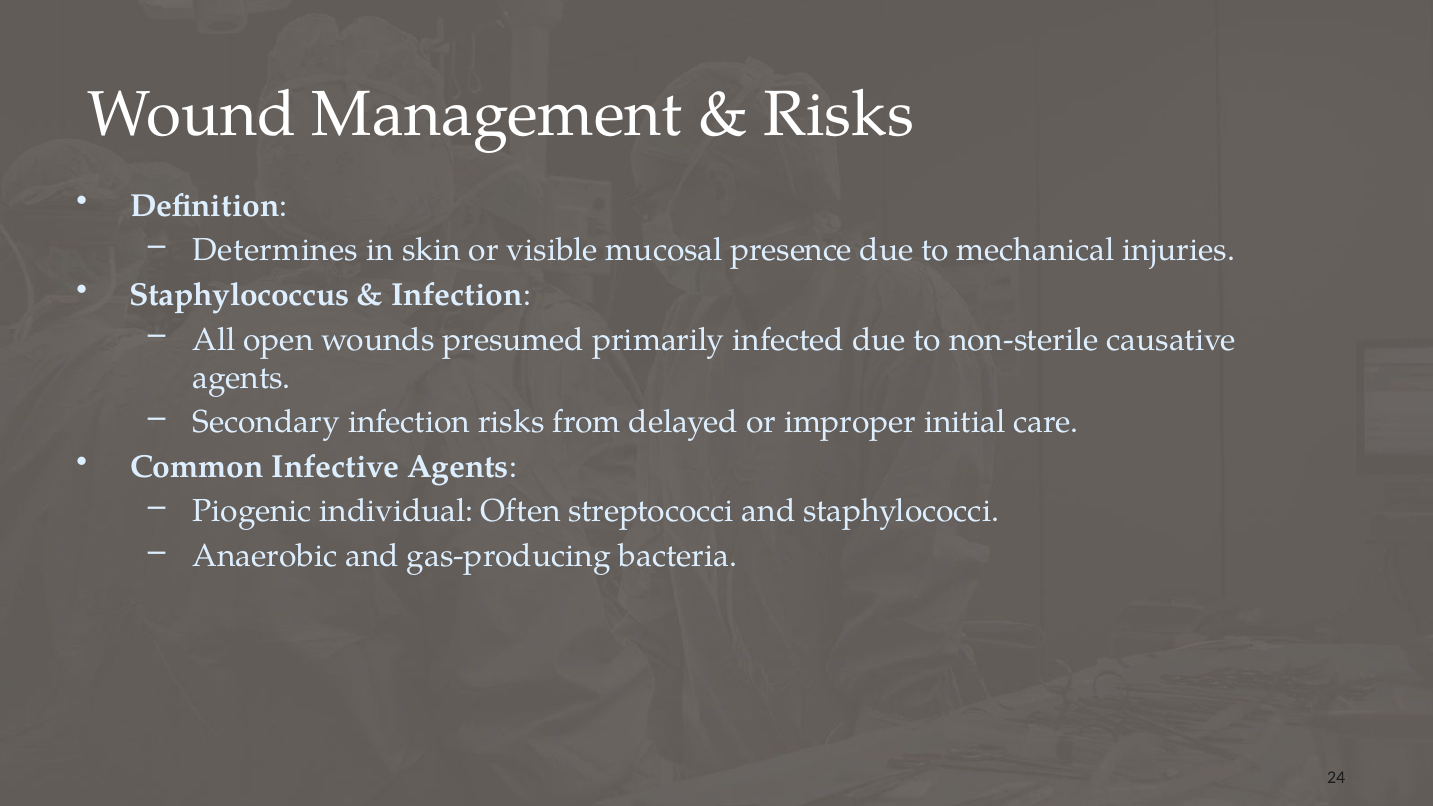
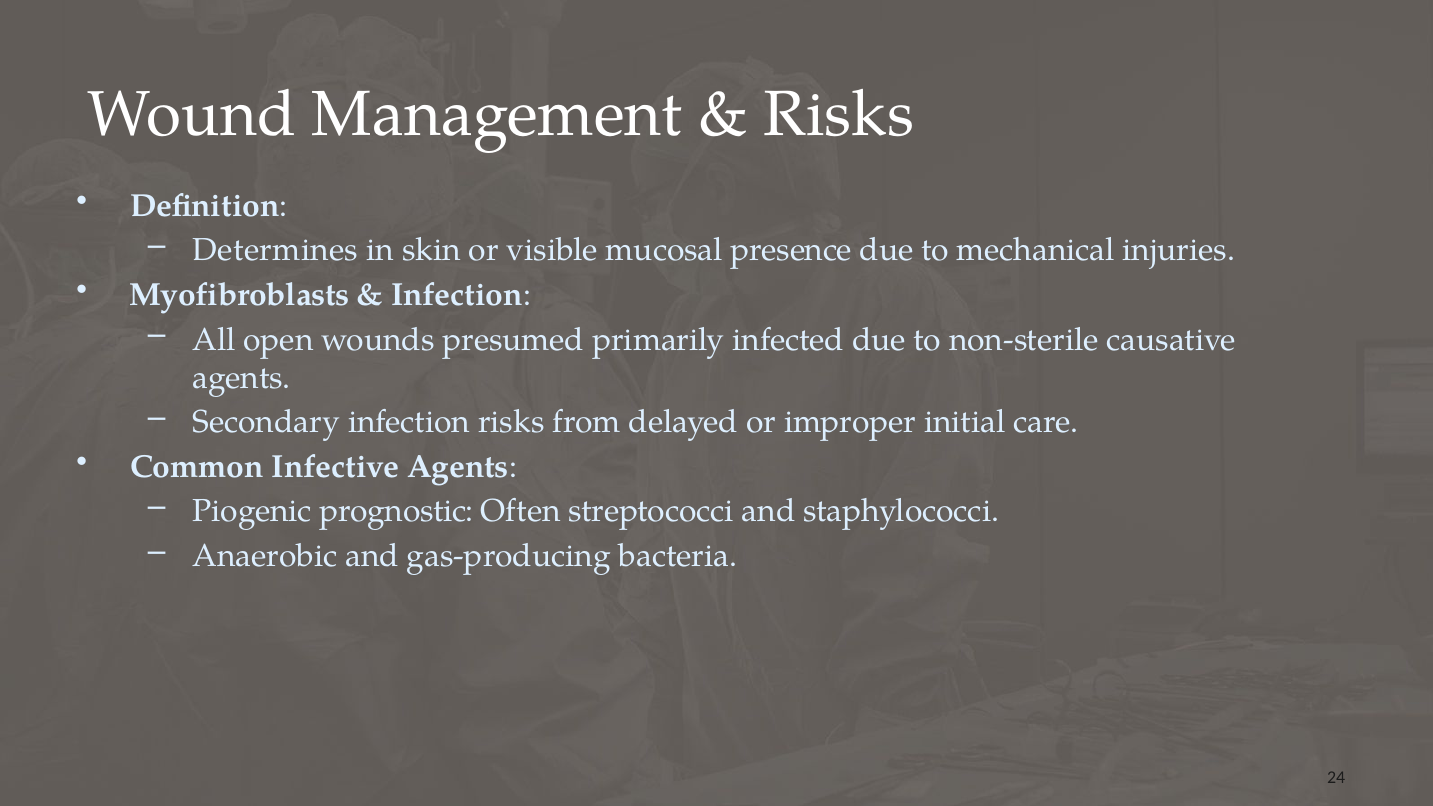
Staphylococcus: Staphylococcus -> Myofibroblasts
individual: individual -> prognostic
